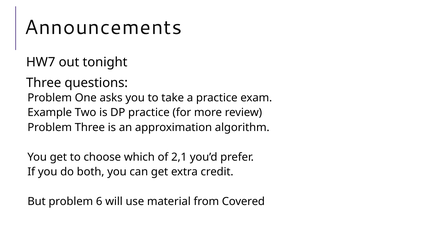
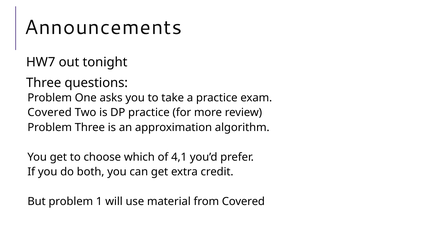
Example at (50, 113): Example -> Covered
2,1: 2,1 -> 4,1
6: 6 -> 1
